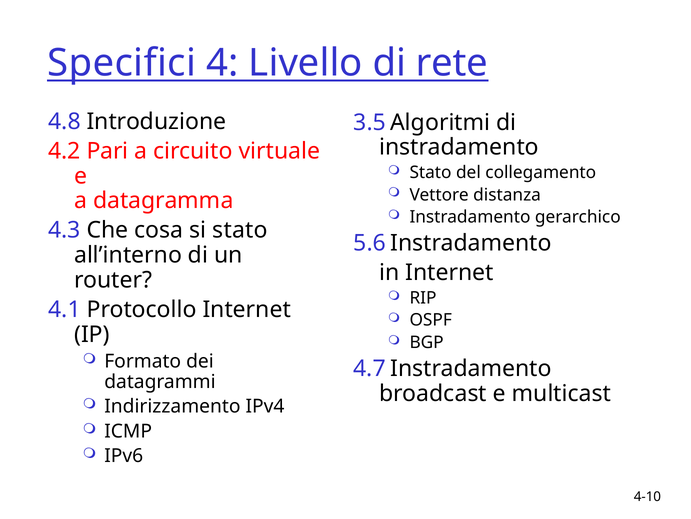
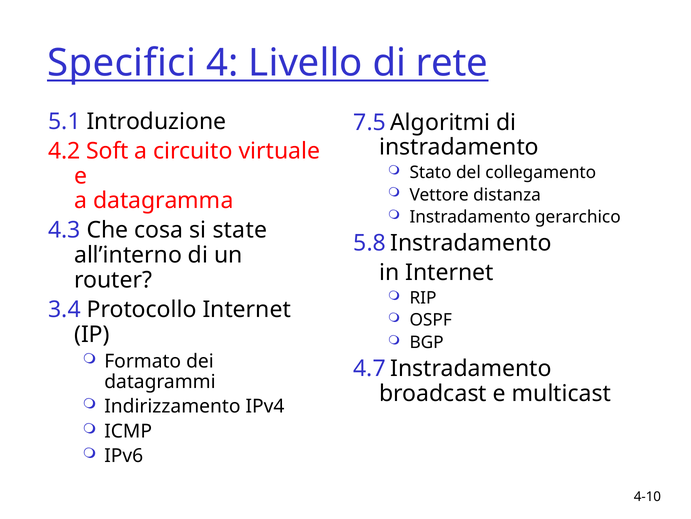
4.8: 4.8 -> 5.1
3.5: 3.5 -> 7.5
Pari: Pari -> Soft
si stato: stato -> state
5.6: 5.6 -> 5.8
4.1: 4.1 -> 3.4
